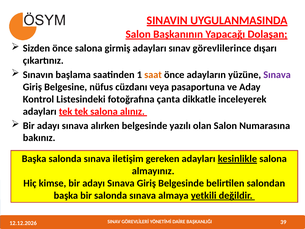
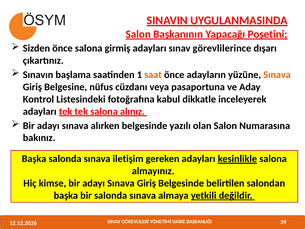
Dolaşan: Dolaşan -> Poşetini
Sınava at (277, 75) colour: purple -> orange
çanta: çanta -> kabul
